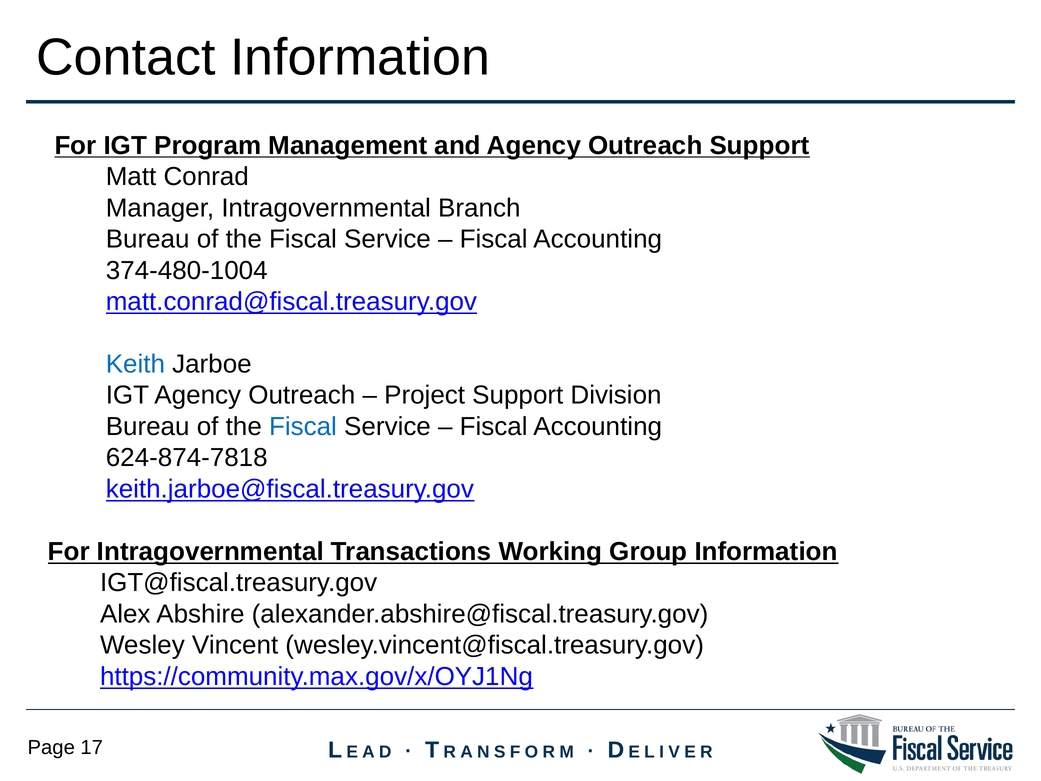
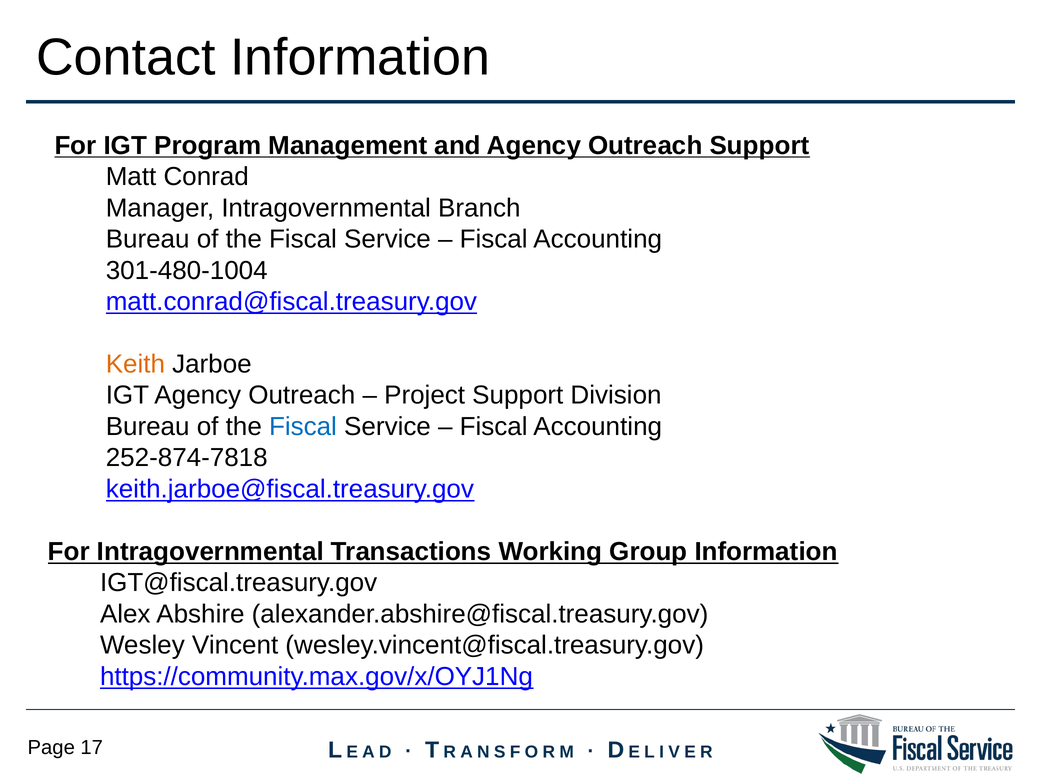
374-480-1004: 374-480-1004 -> 301-480-1004
Keith colour: blue -> orange
624-874-7818: 624-874-7818 -> 252-874-7818
